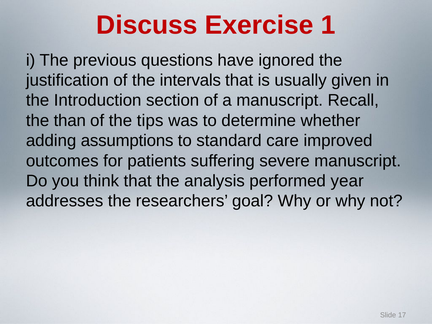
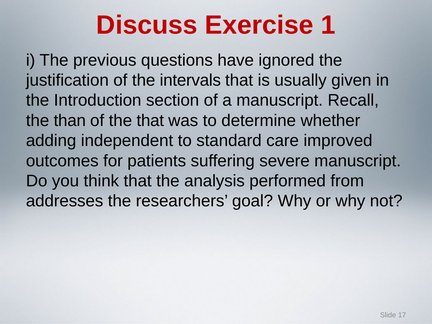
the tips: tips -> that
assumptions: assumptions -> independent
year: year -> from
